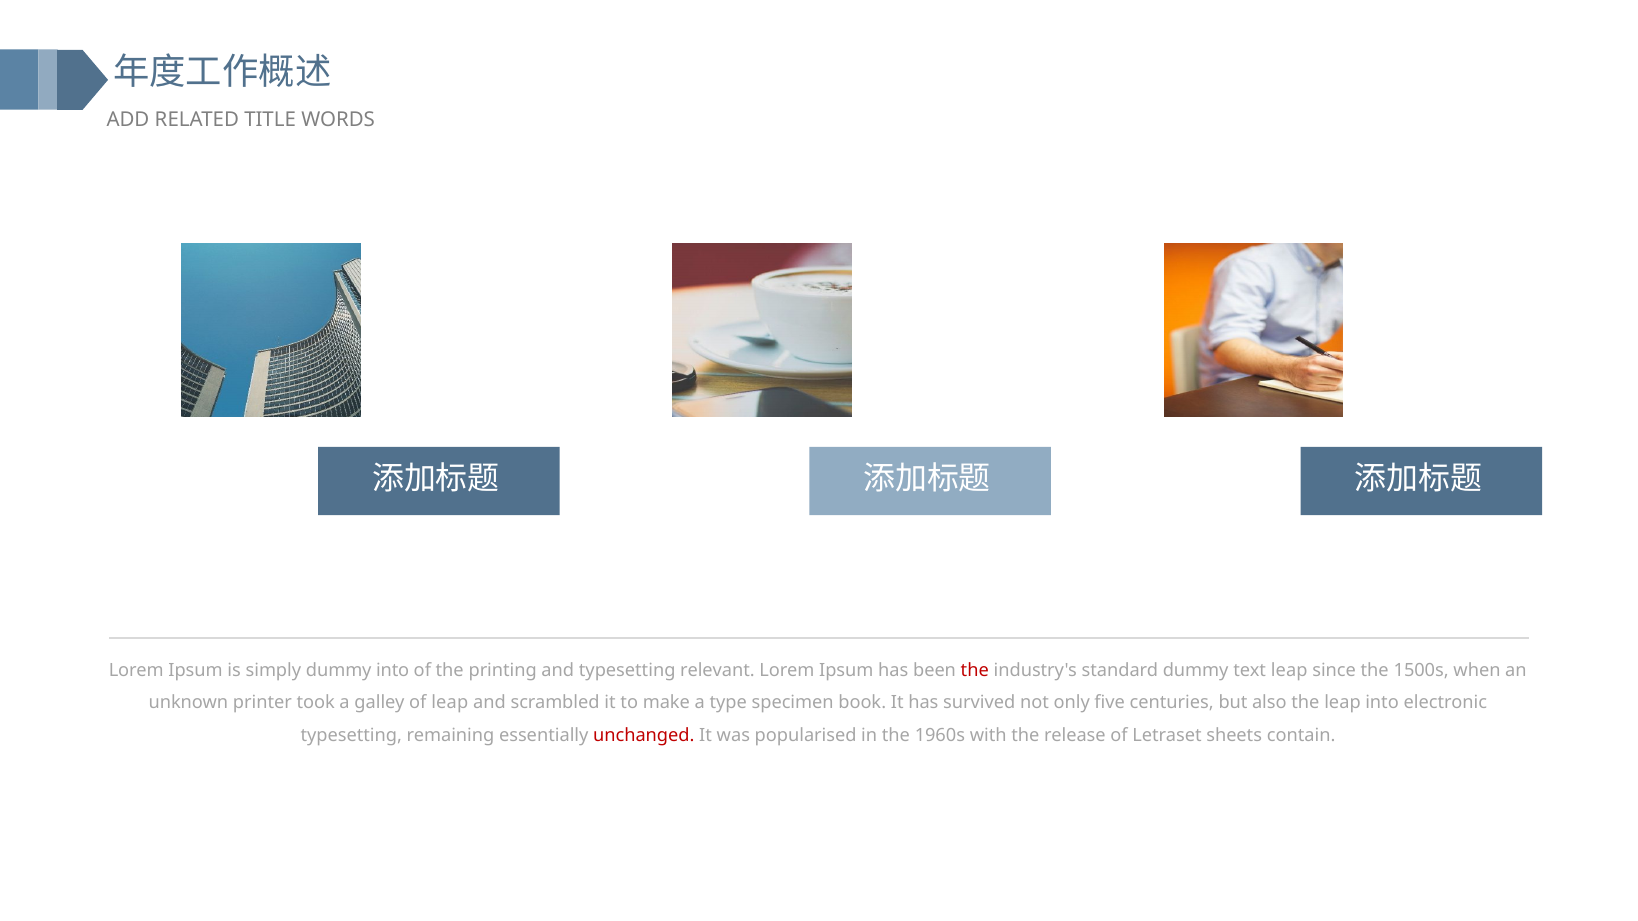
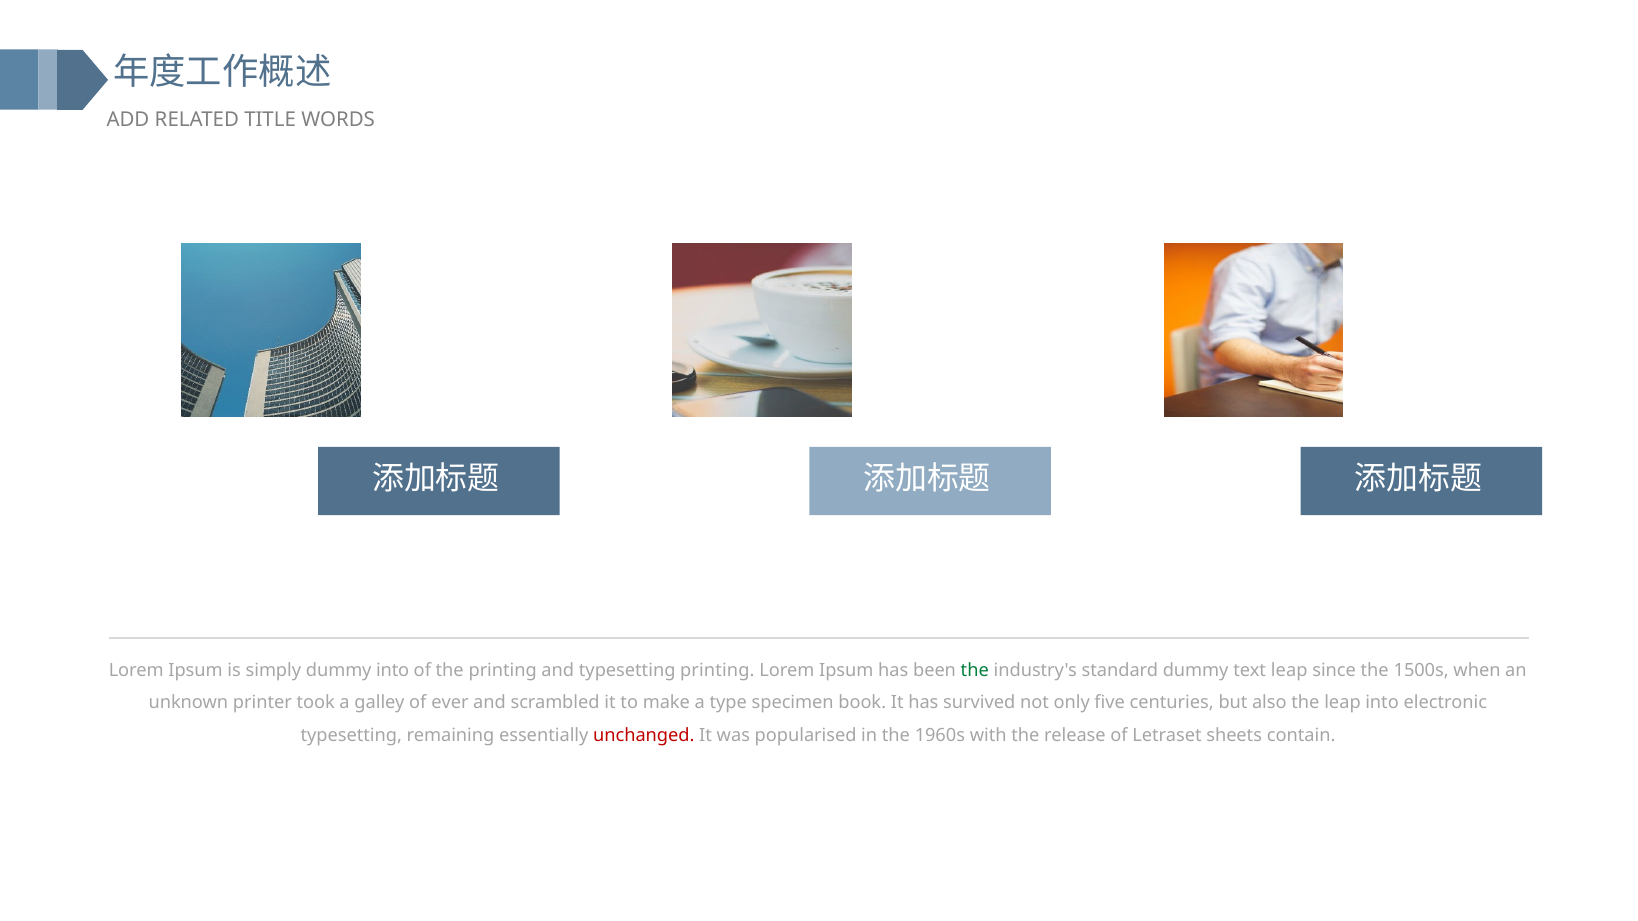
typesetting relevant: relevant -> printing
the at (975, 671) colour: red -> green
of leap: leap -> ever
